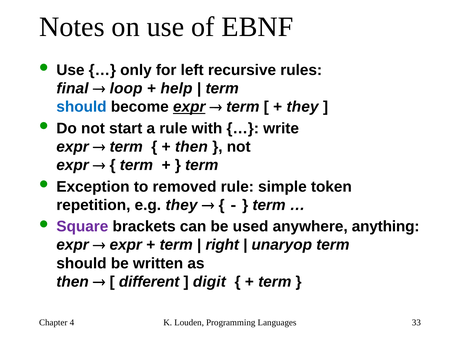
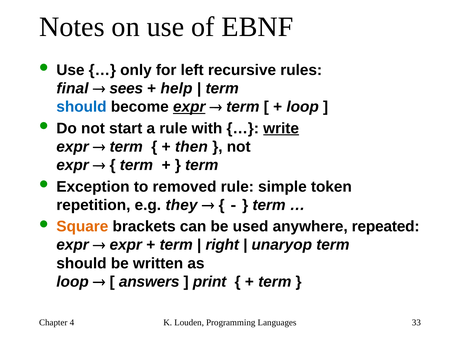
loop: loop -> sees
they at (303, 107): they -> loop
write underline: none -> present
Square colour: purple -> orange
anything: anything -> repeated
then at (73, 282): then -> loop
different: different -> answers
digit: digit -> print
